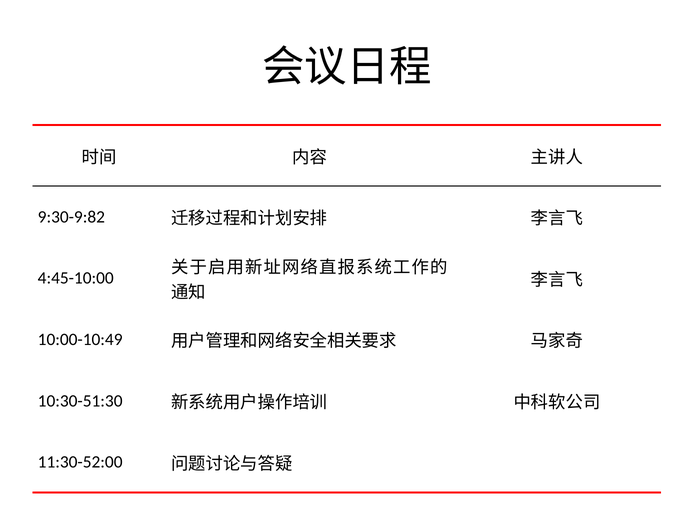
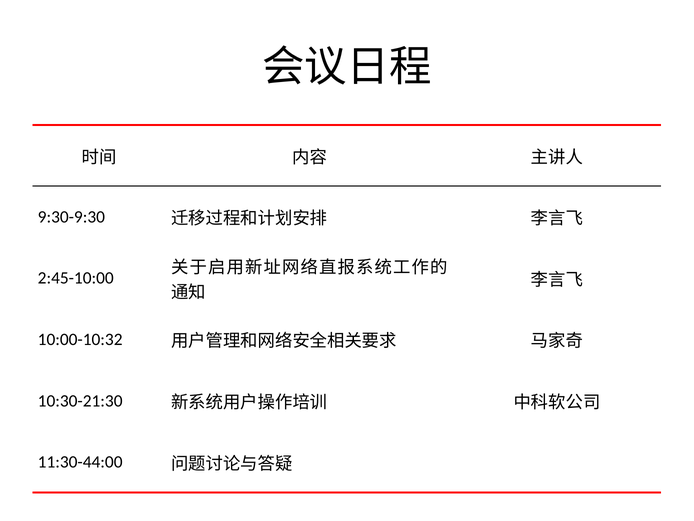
9:30-9:82: 9:30-9:82 -> 9:30-9:30
4:45-10:00: 4:45-10:00 -> 2:45-10:00
10:00-10:49: 10:00-10:49 -> 10:00-10:32
10:30-51:30: 10:30-51:30 -> 10:30-21:30
11:30-52:00: 11:30-52:00 -> 11:30-44:00
